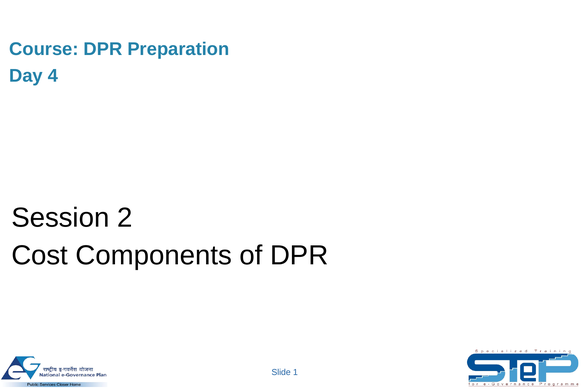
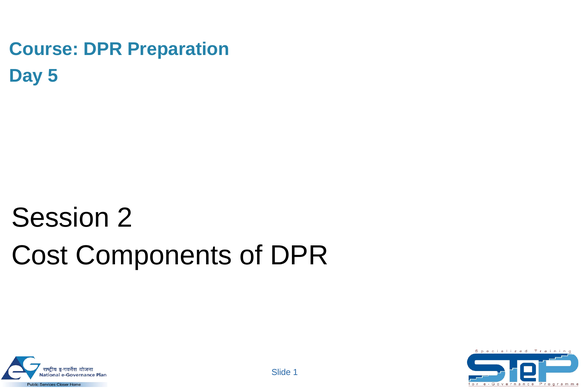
4: 4 -> 5
